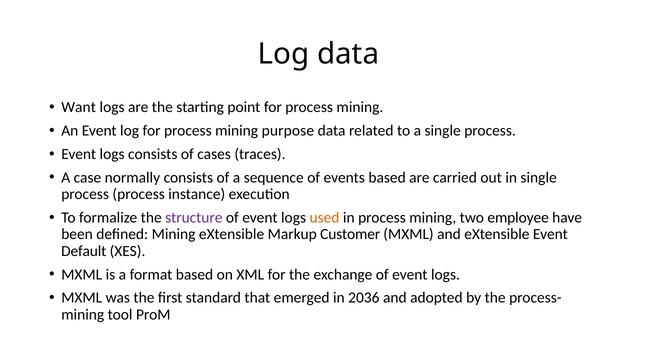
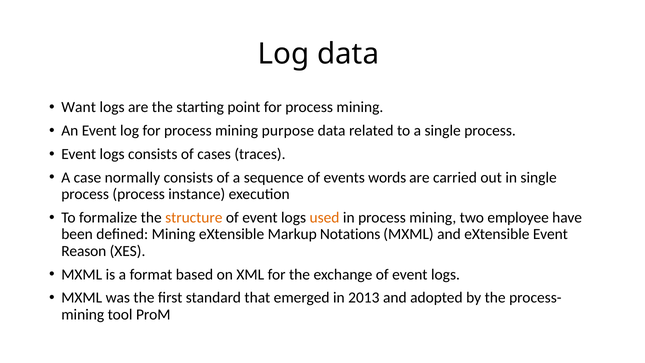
events based: based -> words
structure colour: purple -> orange
Customer: Customer -> Notations
Default: Default -> Reason
2036: 2036 -> 2013
